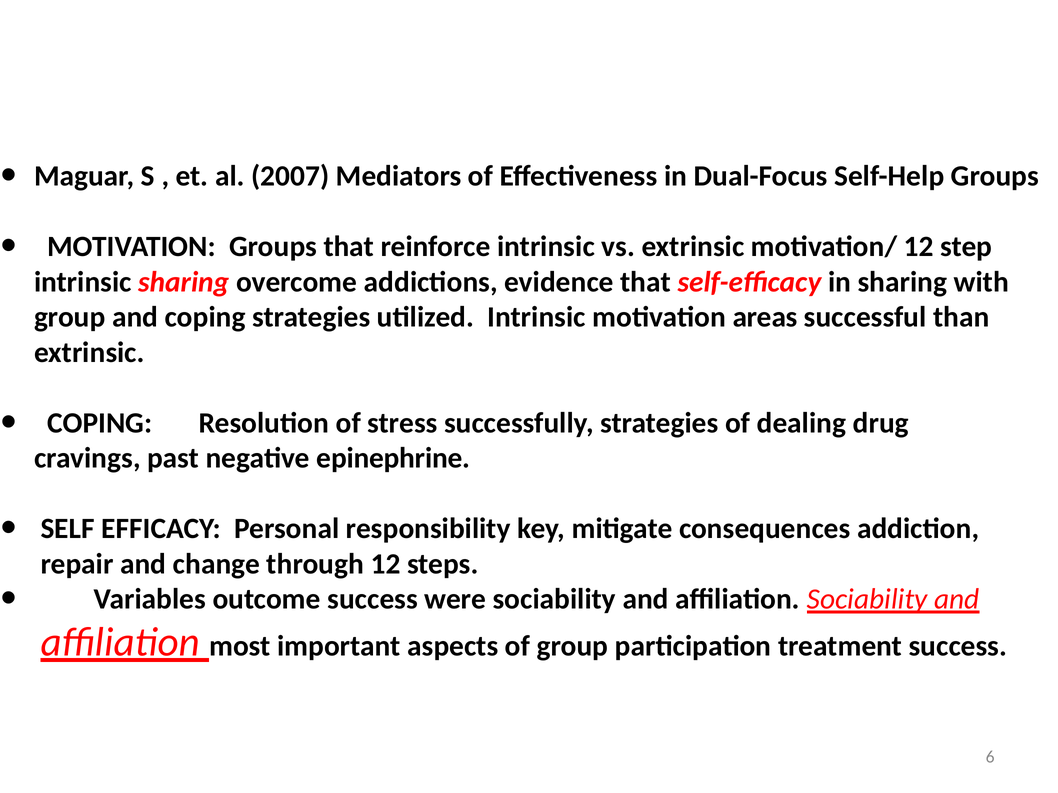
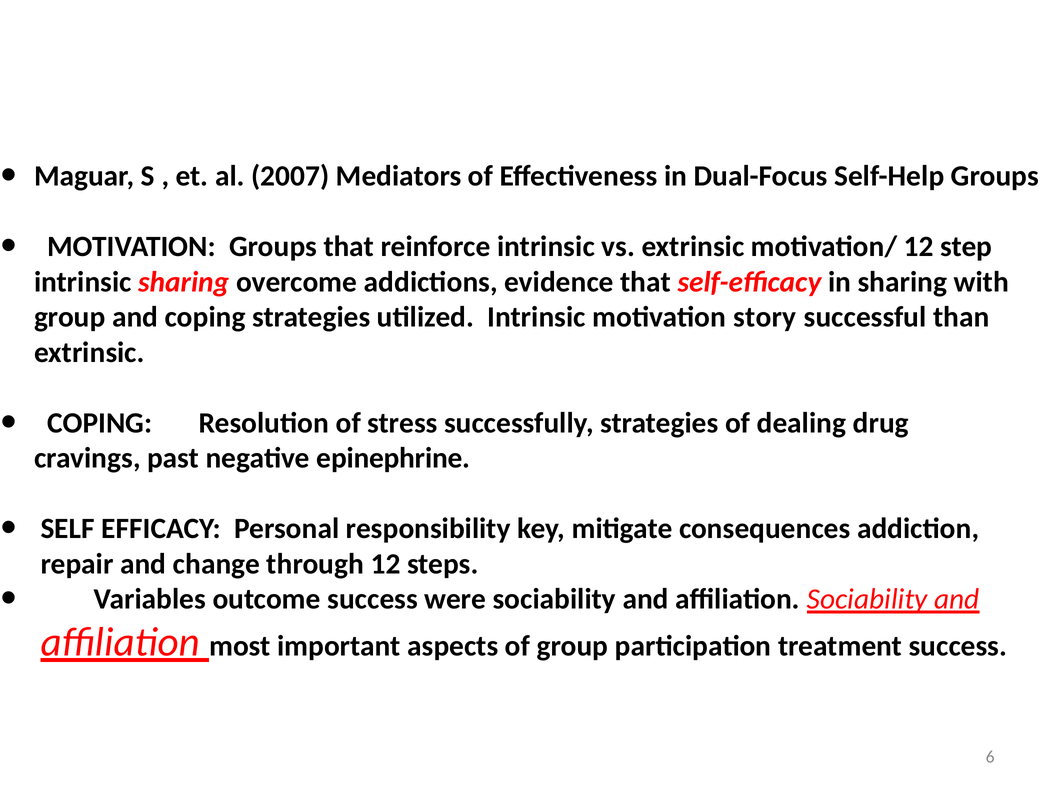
areas: areas -> story
